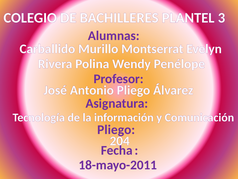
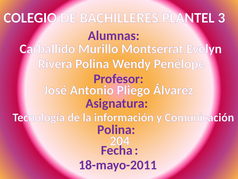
Pliego at (116, 129): Pliego -> Polina
